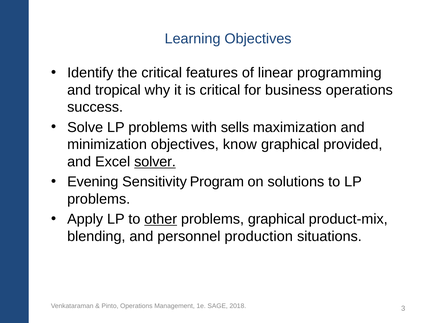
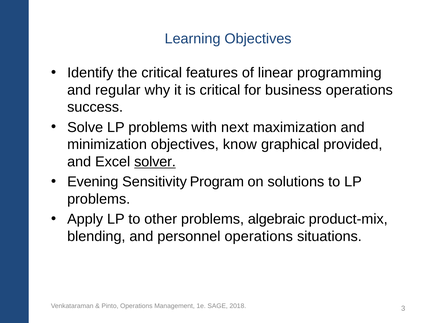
tropical: tropical -> regular
sells: sells -> next
other underline: present -> none
problems graphical: graphical -> algebraic
personnel production: production -> operations
